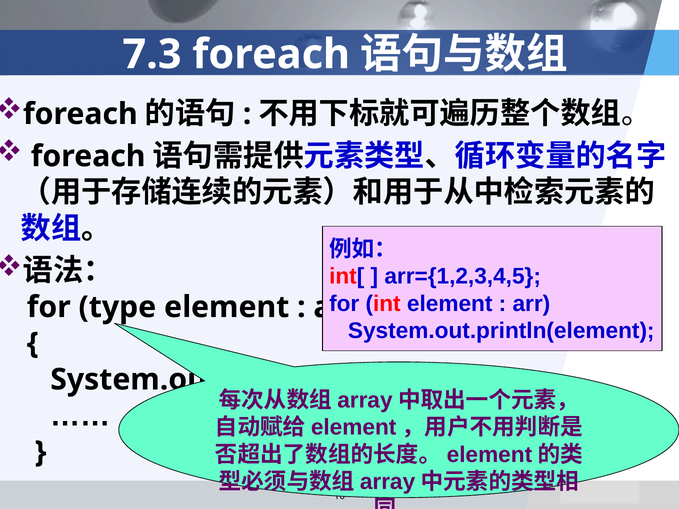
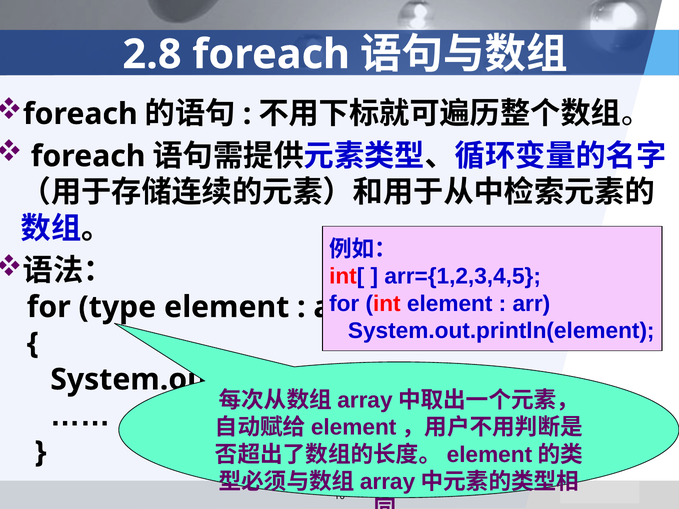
7.3: 7.3 -> 2.8
